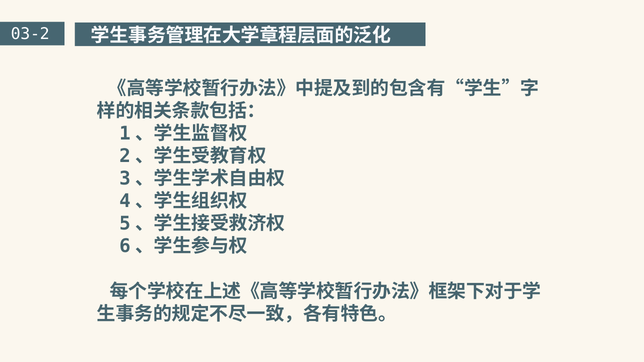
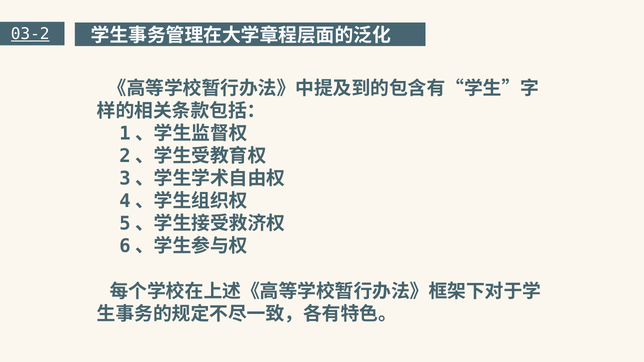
03-2 underline: none -> present
